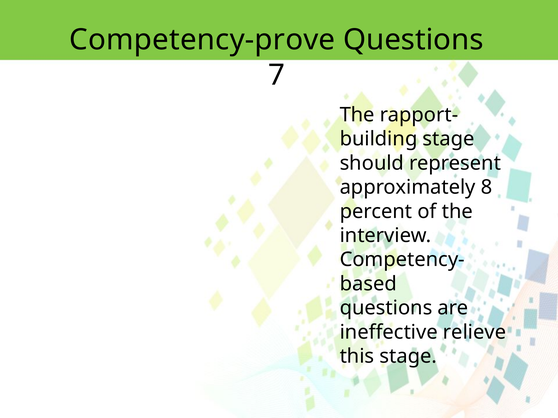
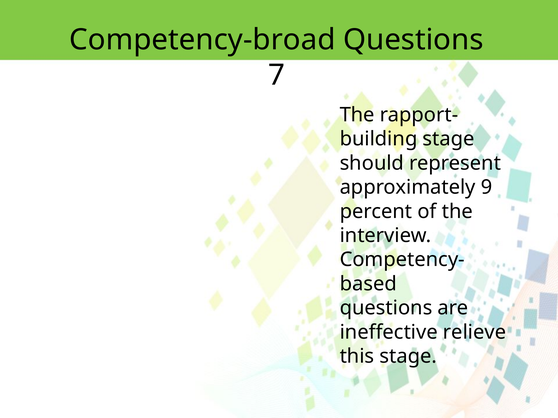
Competency-prove: Competency-prove -> Competency-broad
8: 8 -> 9
